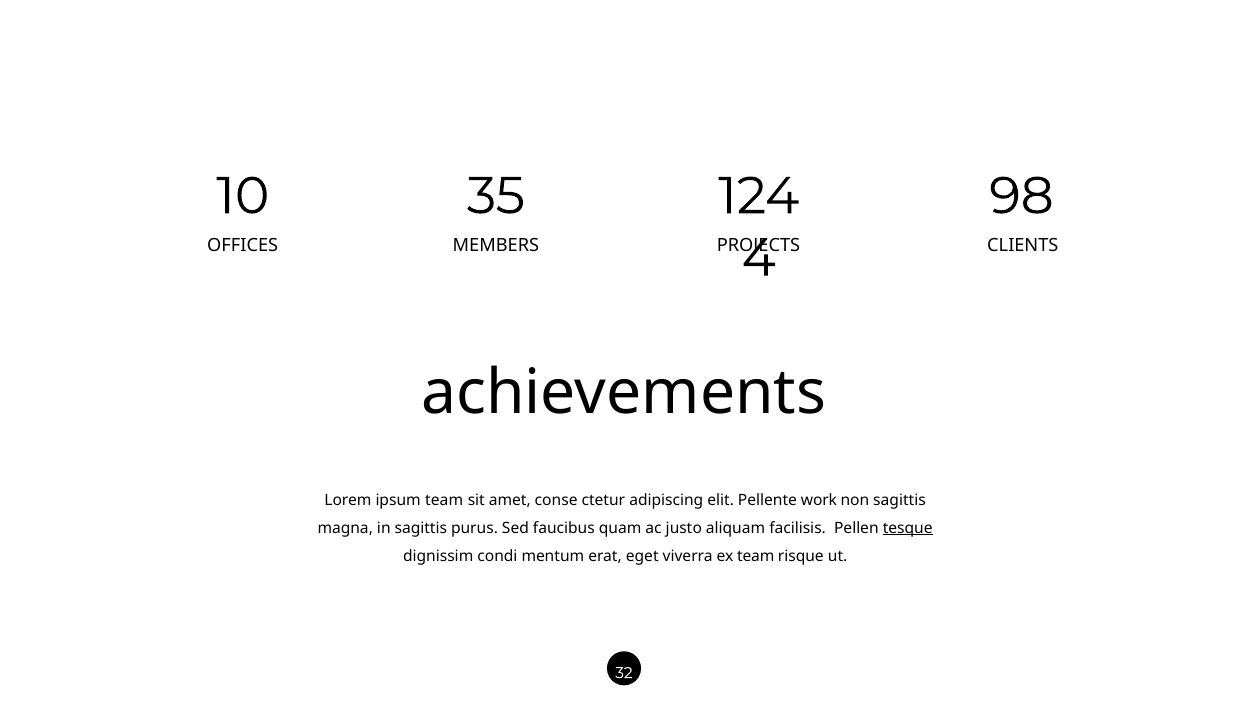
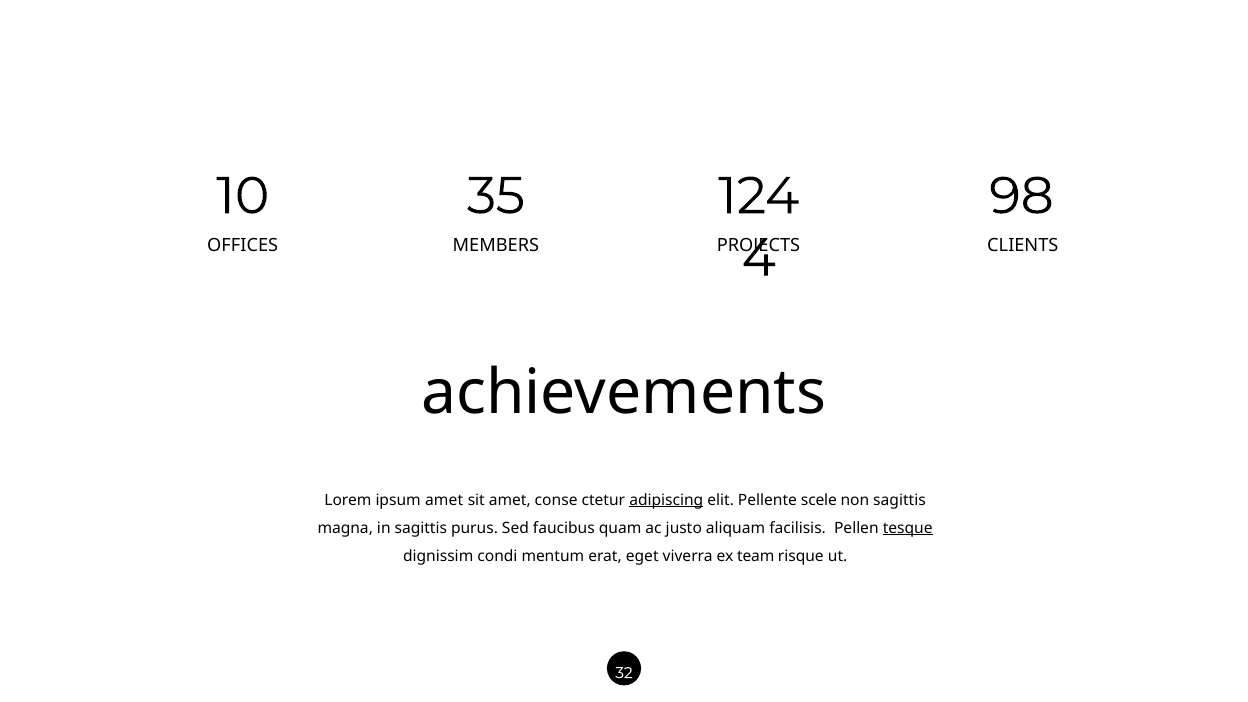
ipsum team: team -> amet
adipiscing underline: none -> present
work: work -> scele
